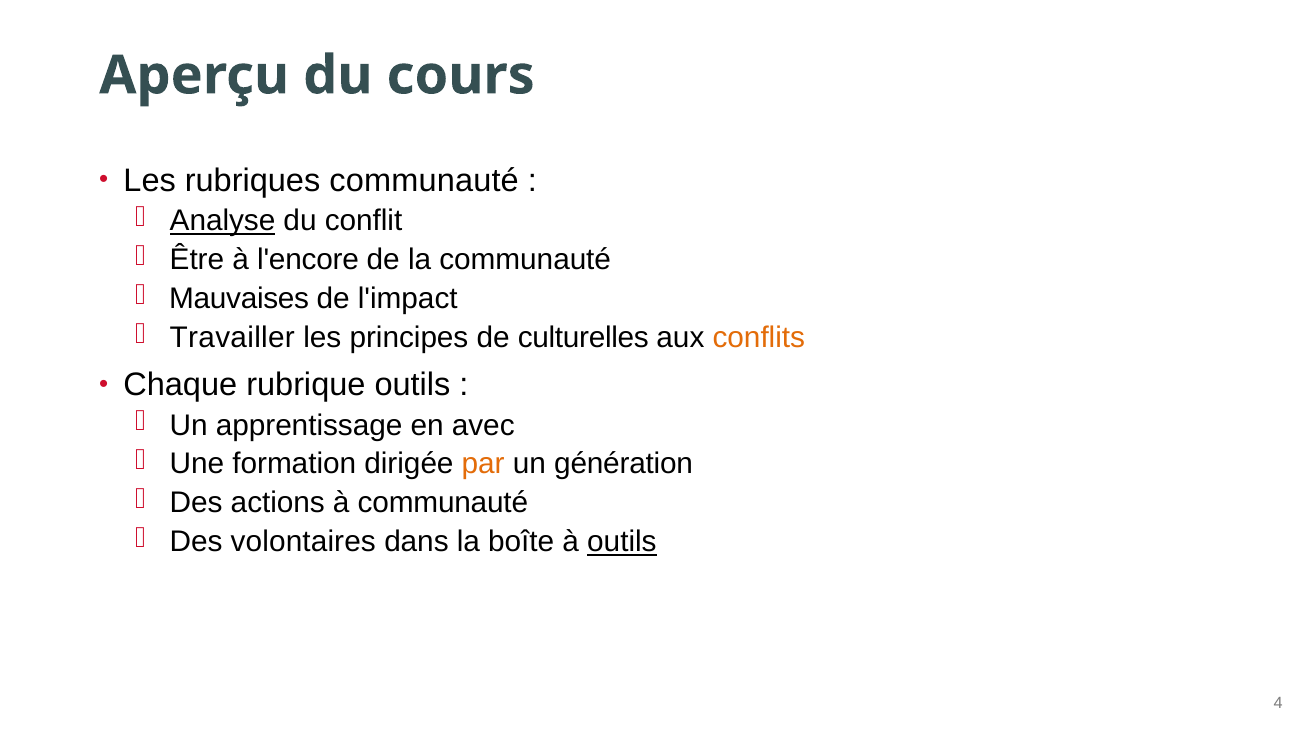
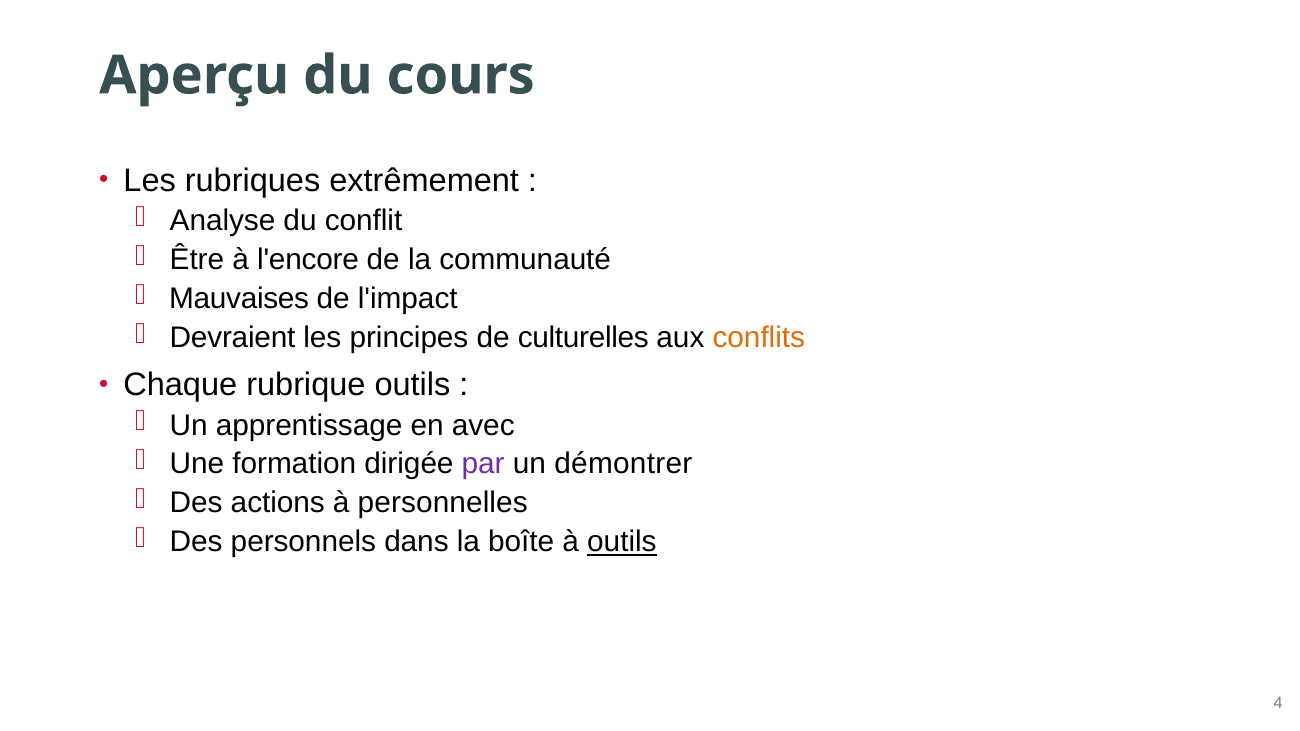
rubriques communauté: communauté -> extrêmement
Analyse underline: present -> none
Travailler: Travailler -> Devraient
par colour: orange -> purple
génération: génération -> démontrer
à communauté: communauté -> personnelles
volontaires: volontaires -> personnels
